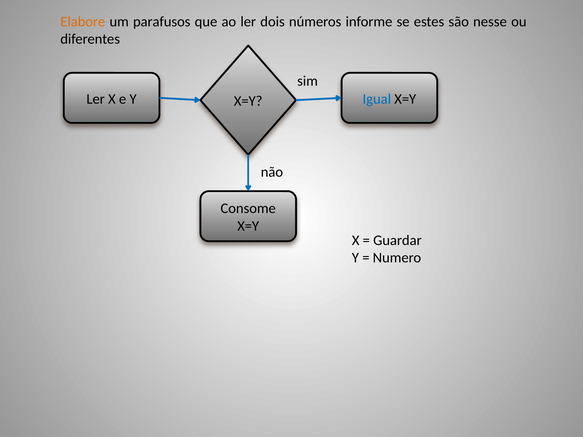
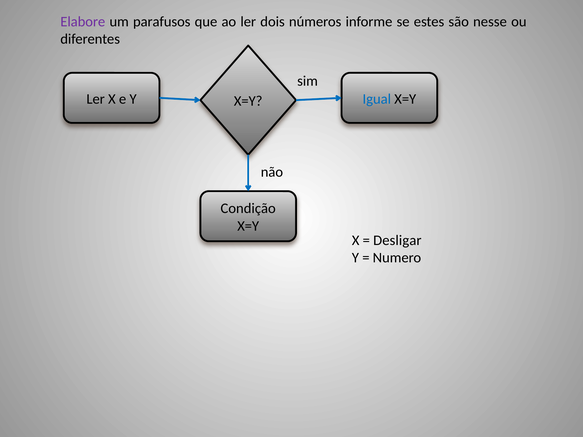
Elabore colour: orange -> purple
Consome: Consome -> Condição
Guardar: Guardar -> Desligar
